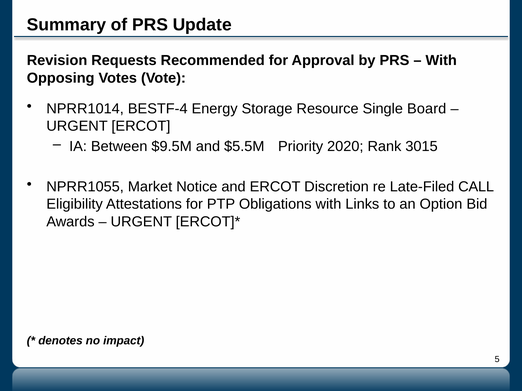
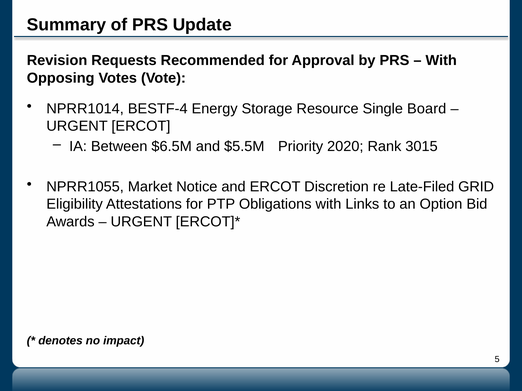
$9.5M: $9.5M -> $6.5M
CALL: CALL -> GRID
